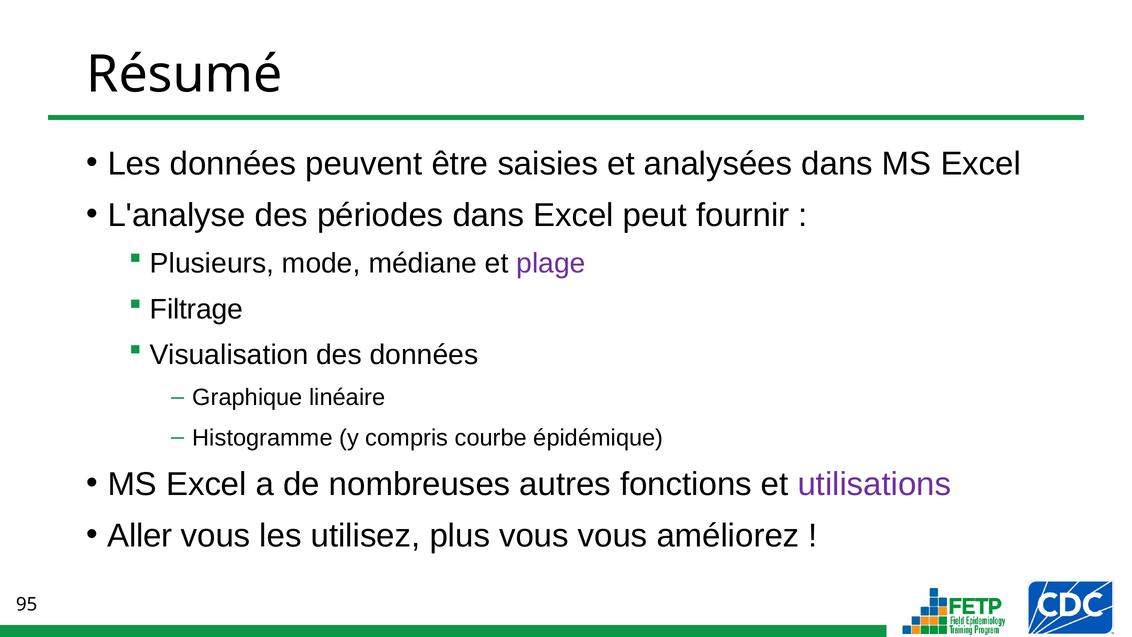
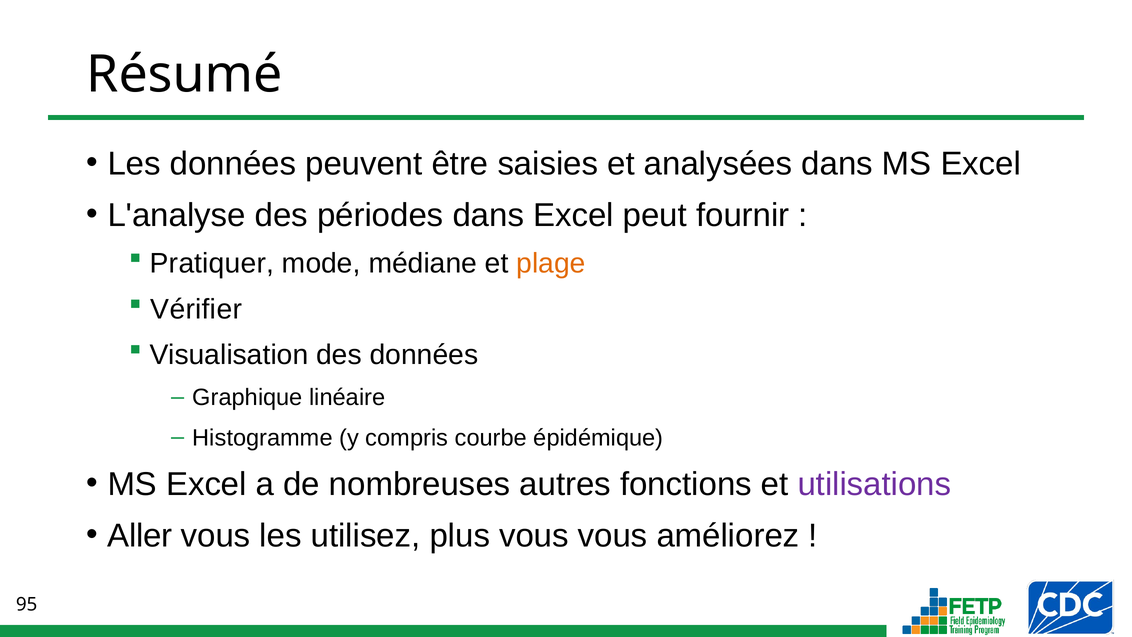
Plusieurs: Plusieurs -> Pratiquer
plage colour: purple -> orange
Filtrage: Filtrage -> Vérifier
